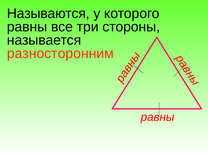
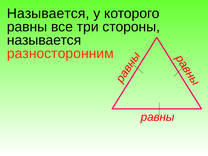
Называются at (48, 14): Называются -> Называется
